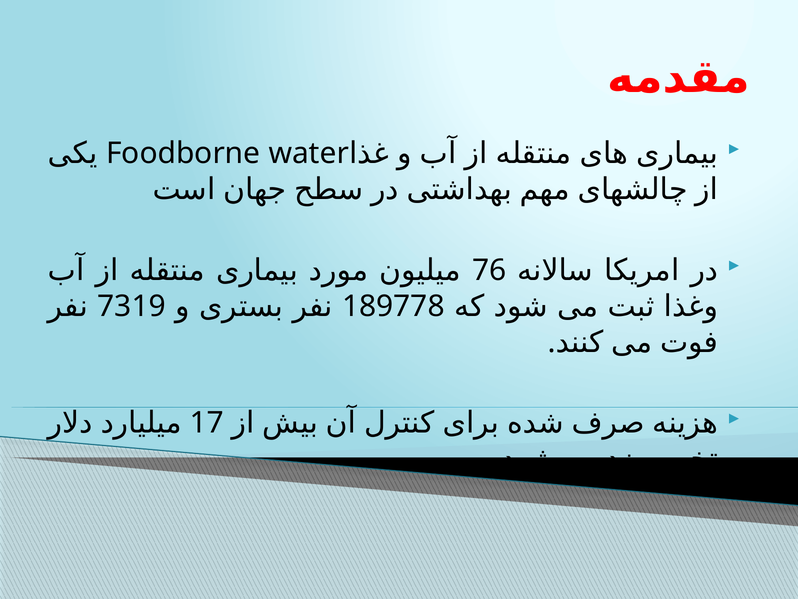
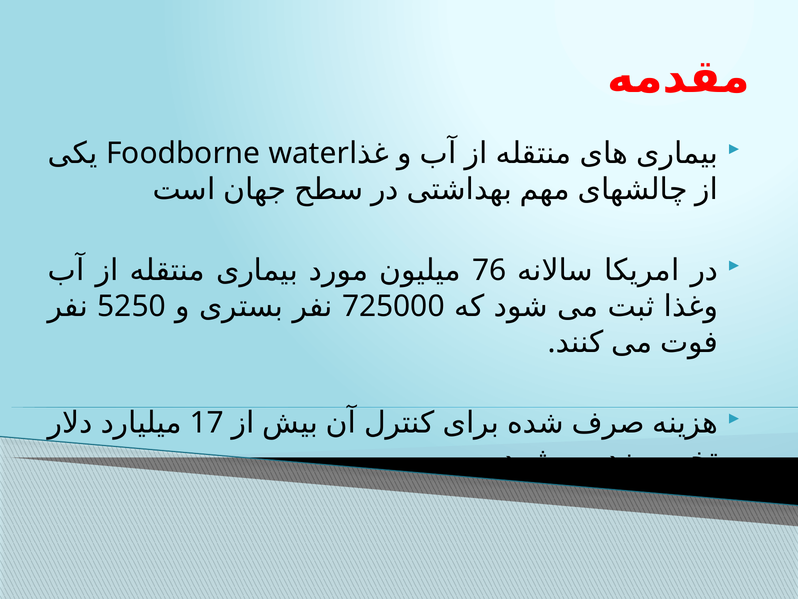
7319: 7319 -> 5250
189778: 189778 -> 725000
